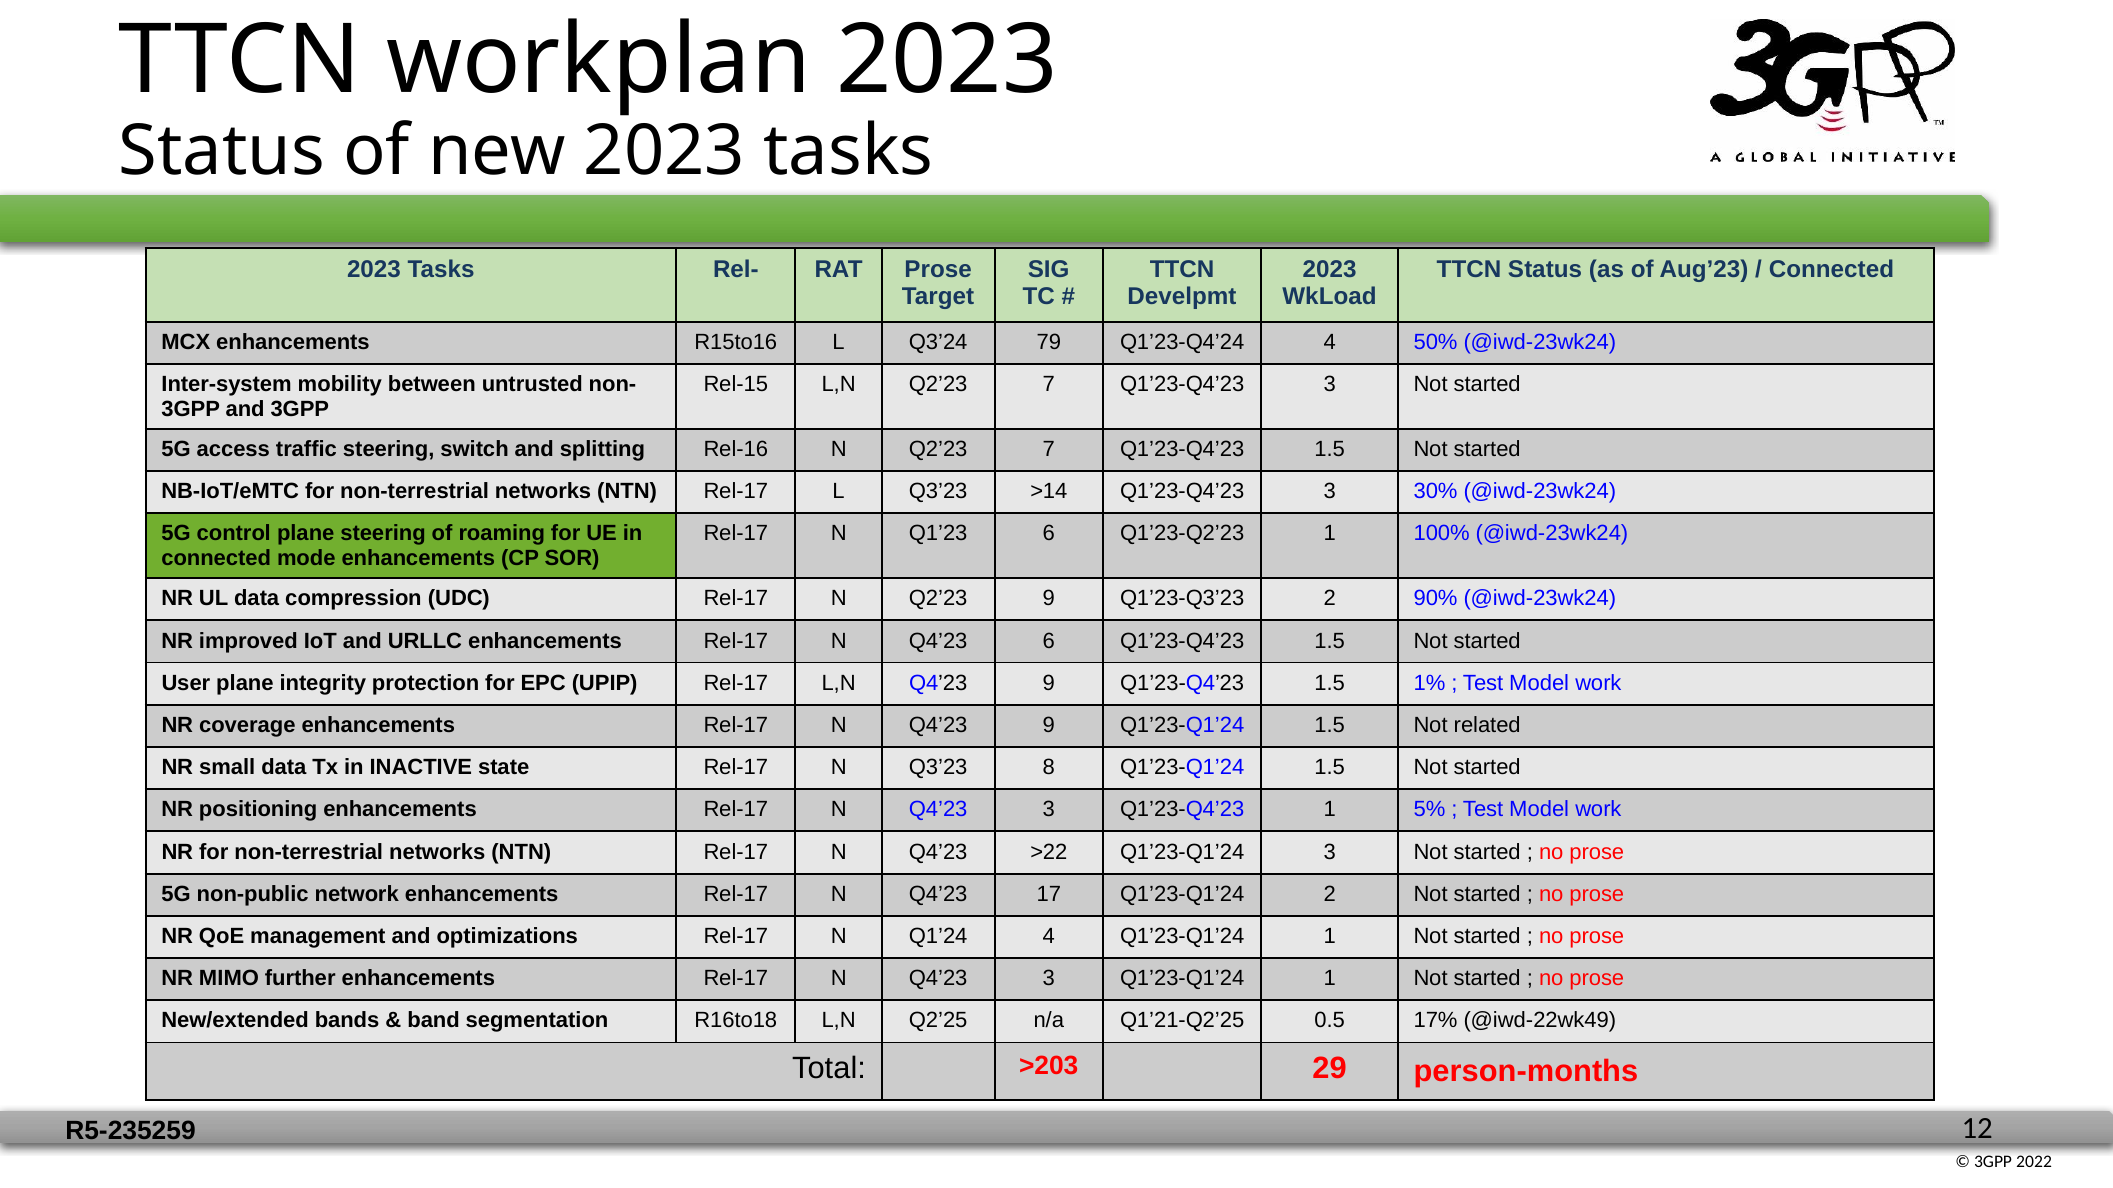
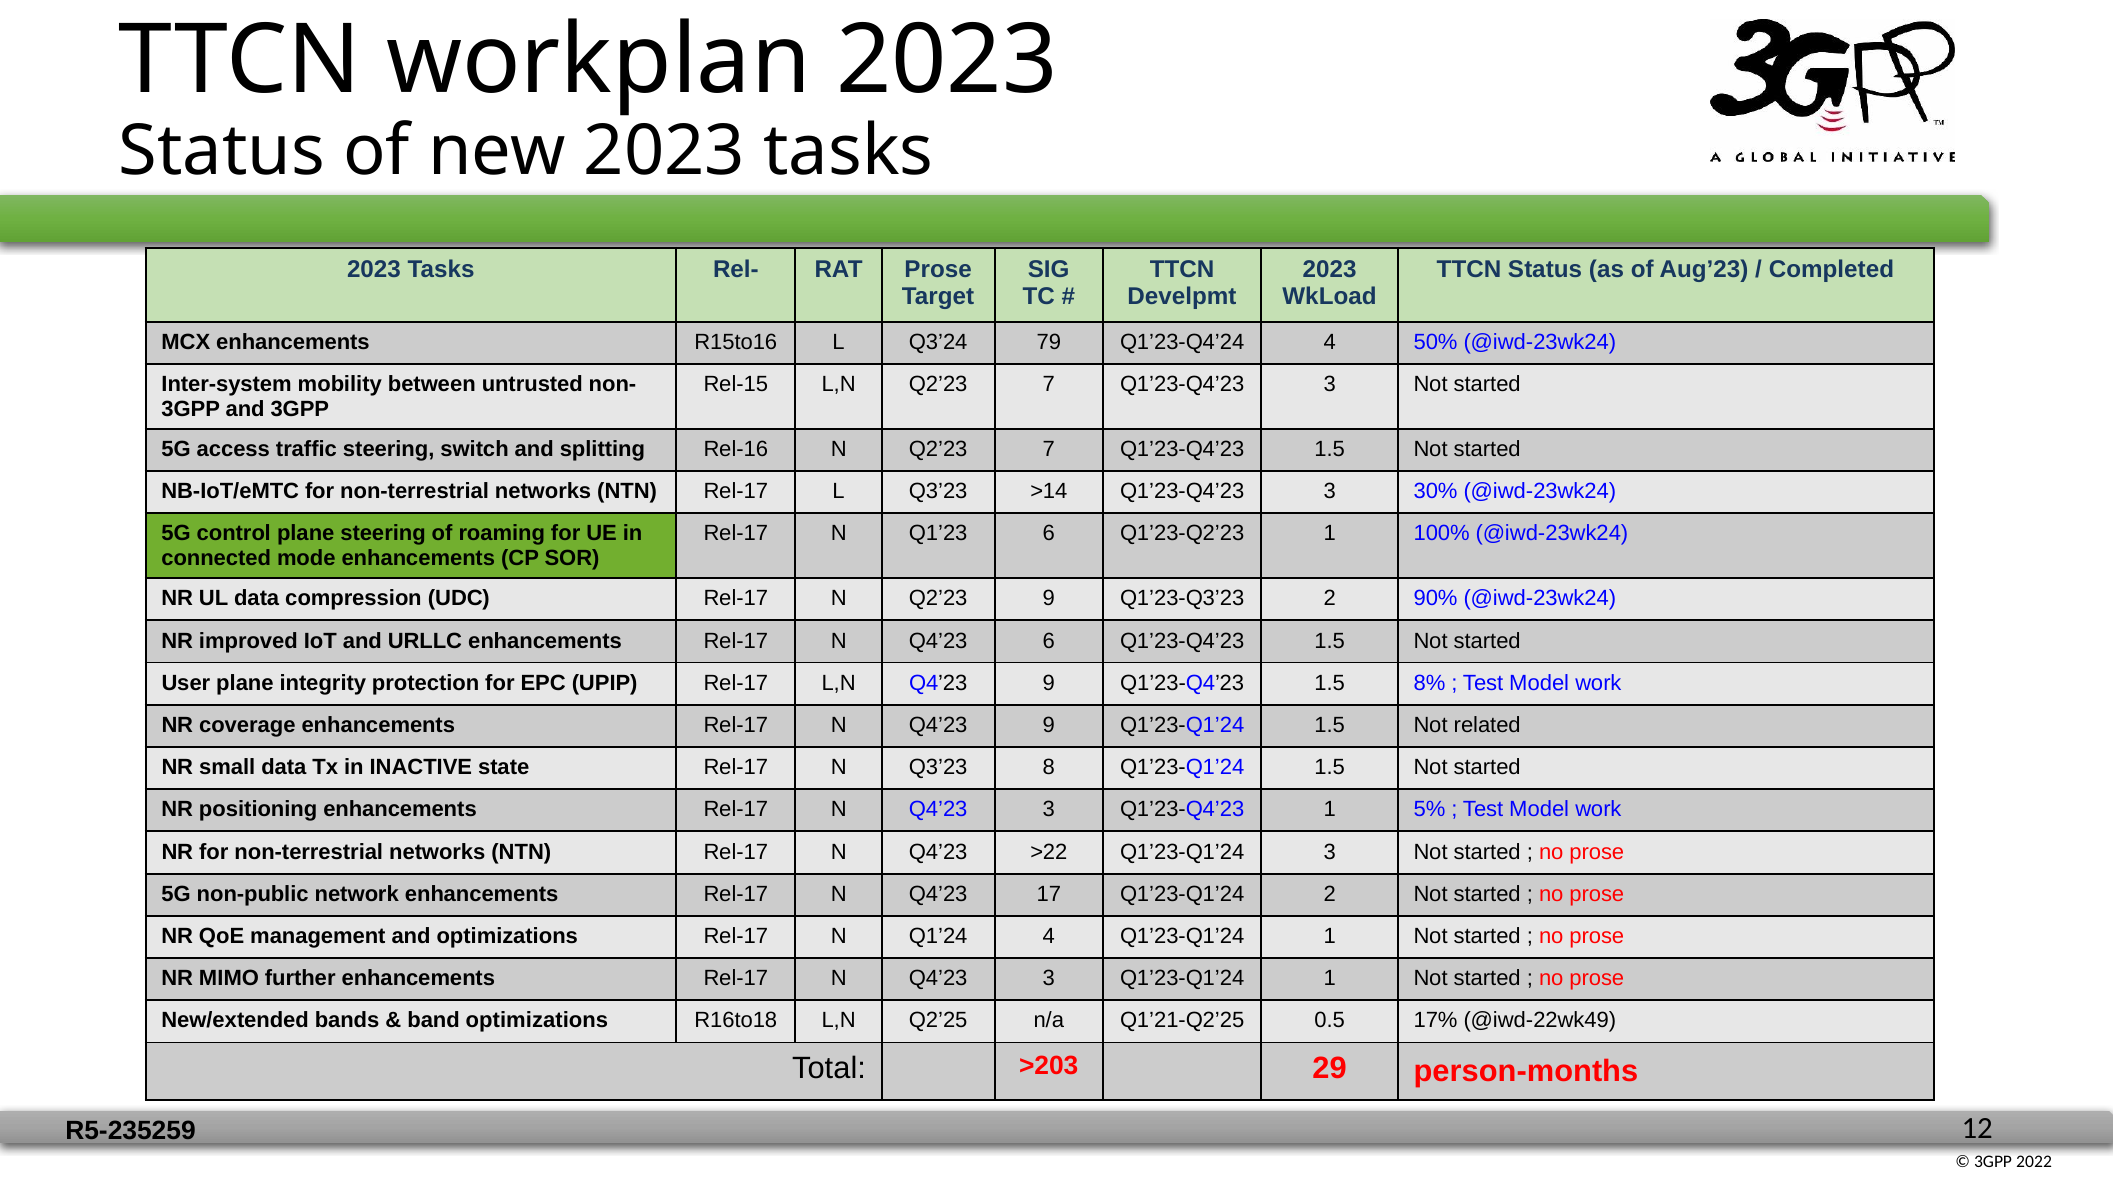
Connected at (1831, 270): Connected -> Completed
1%: 1% -> 8%
band segmentation: segmentation -> optimizations
